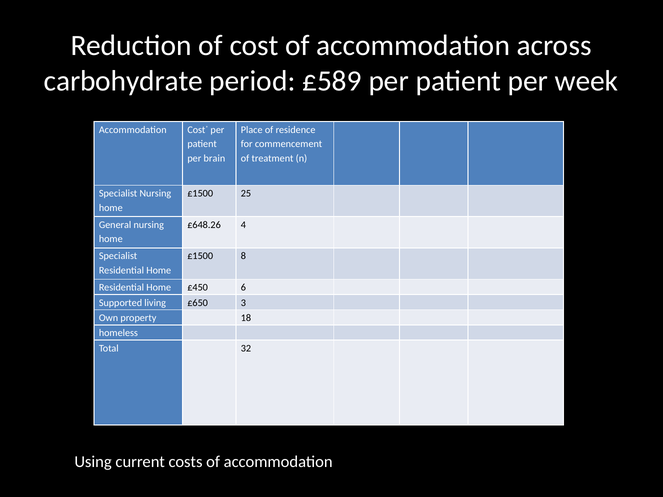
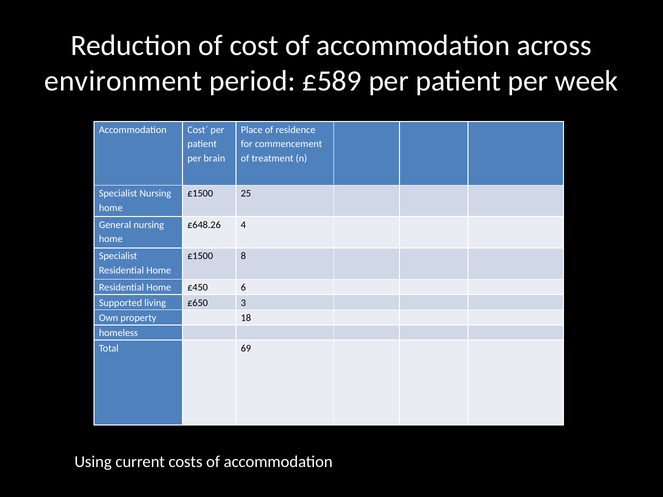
carbohydrate: carbohydrate -> environment
32: 32 -> 69
